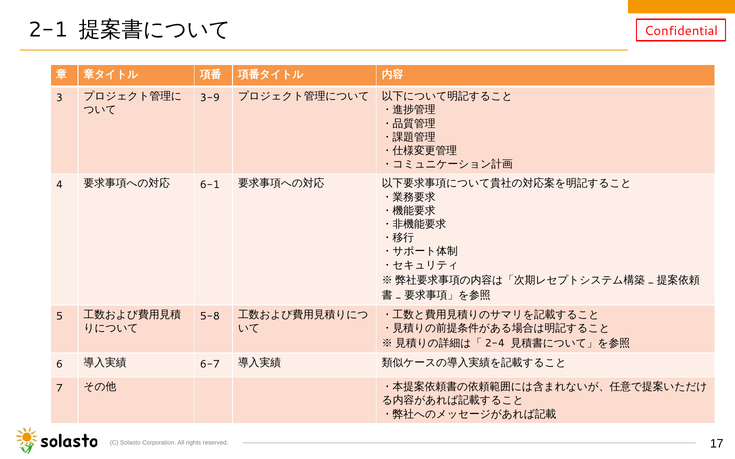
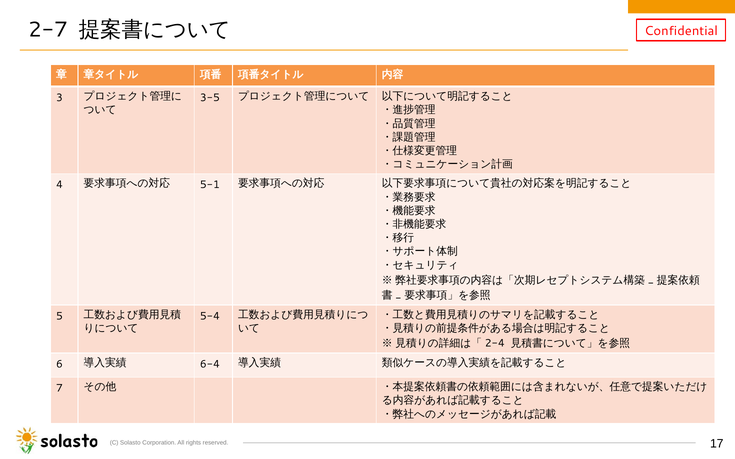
2-1: 2-1 -> 2-7
3-9: 3-9 -> 3-5
6-1: 6-1 -> 5-1
5-8: 5-8 -> 5-4
6-7: 6-7 -> 6-4
